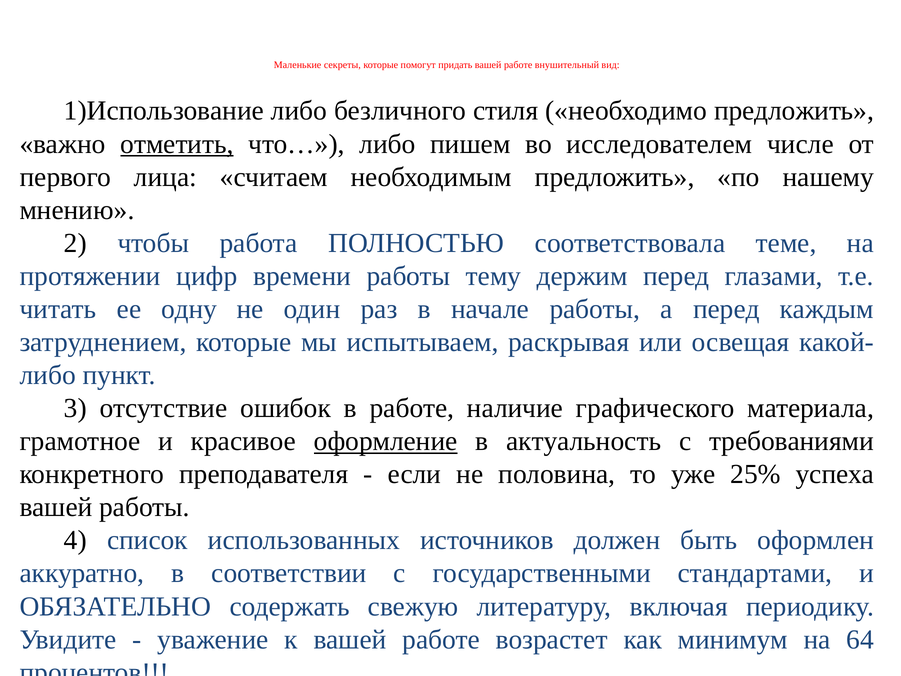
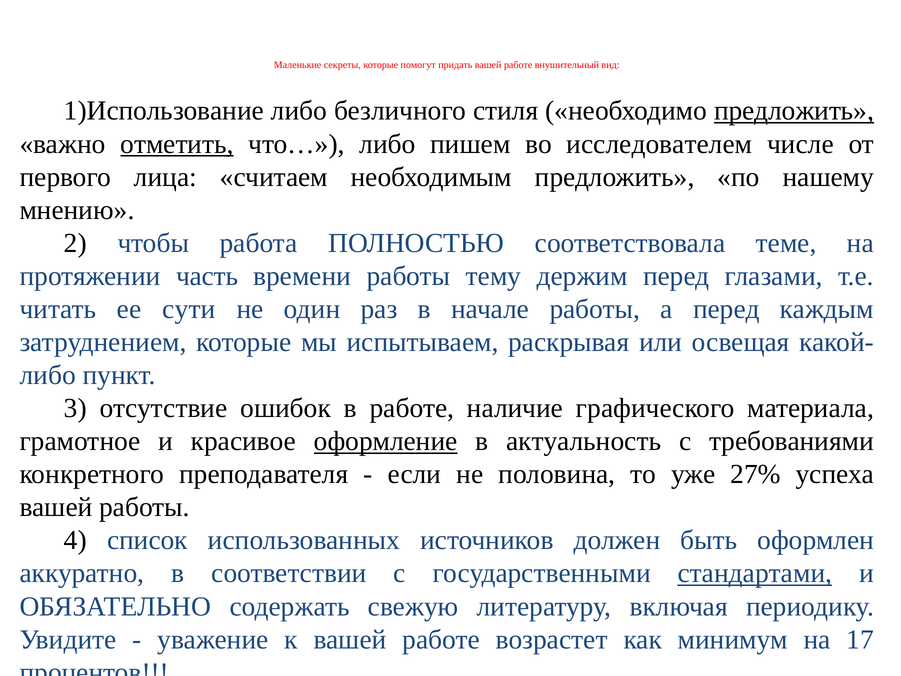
предложить at (794, 111) underline: none -> present
цифр: цифр -> часть
одну: одну -> сути
25%: 25% -> 27%
стандартами underline: none -> present
64: 64 -> 17
